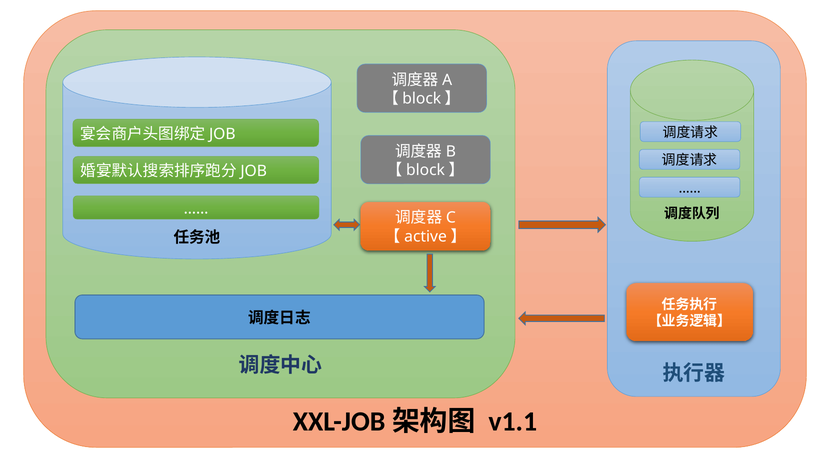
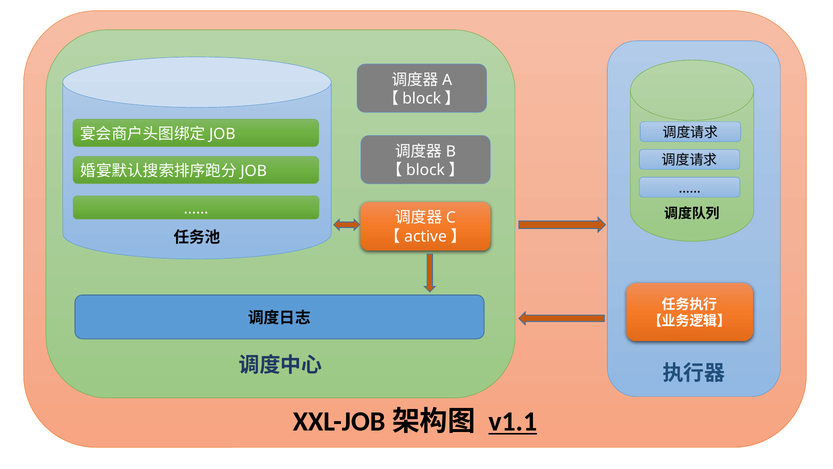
v1.1 underline: none -> present
